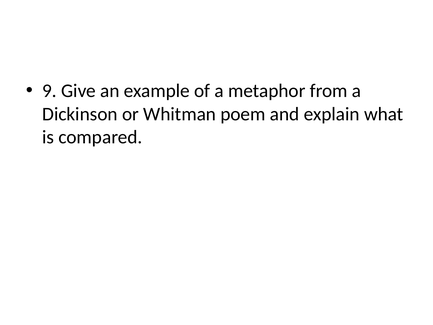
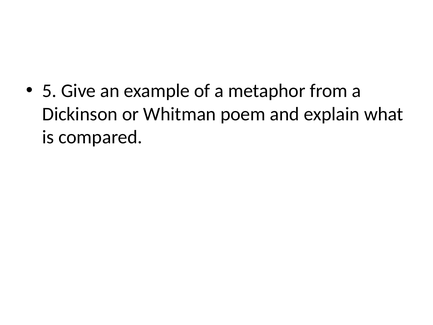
9: 9 -> 5
